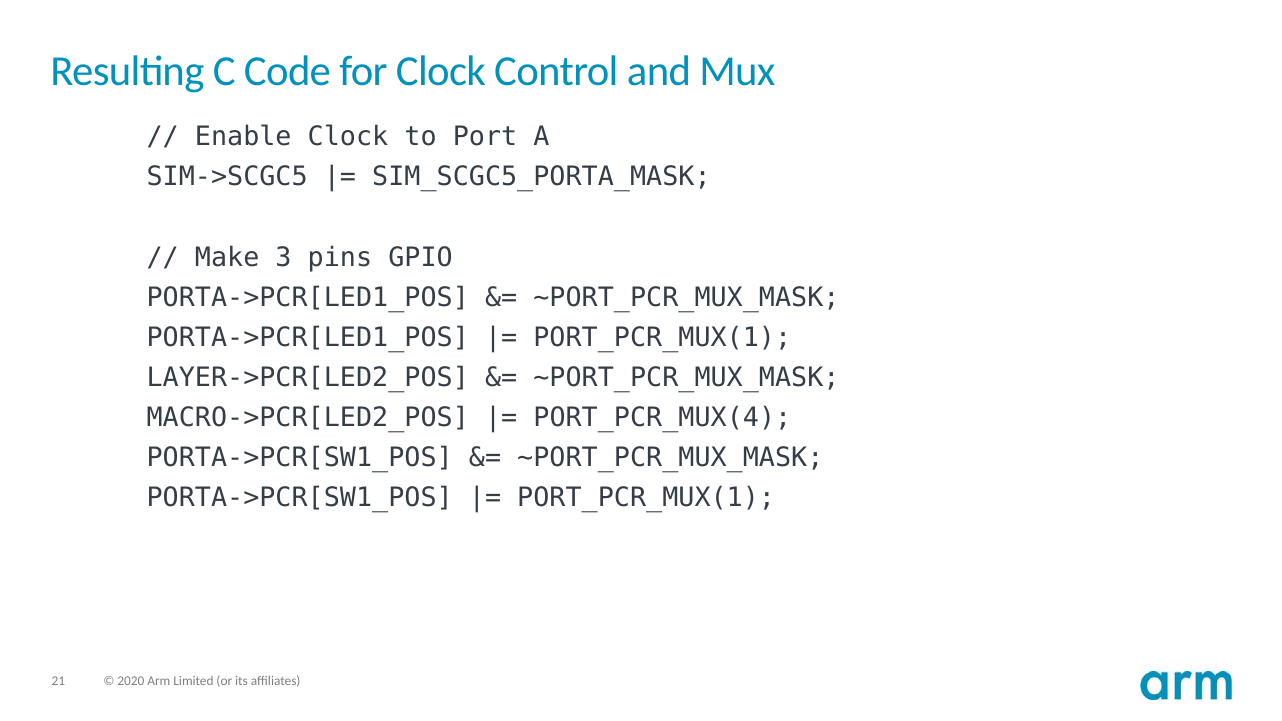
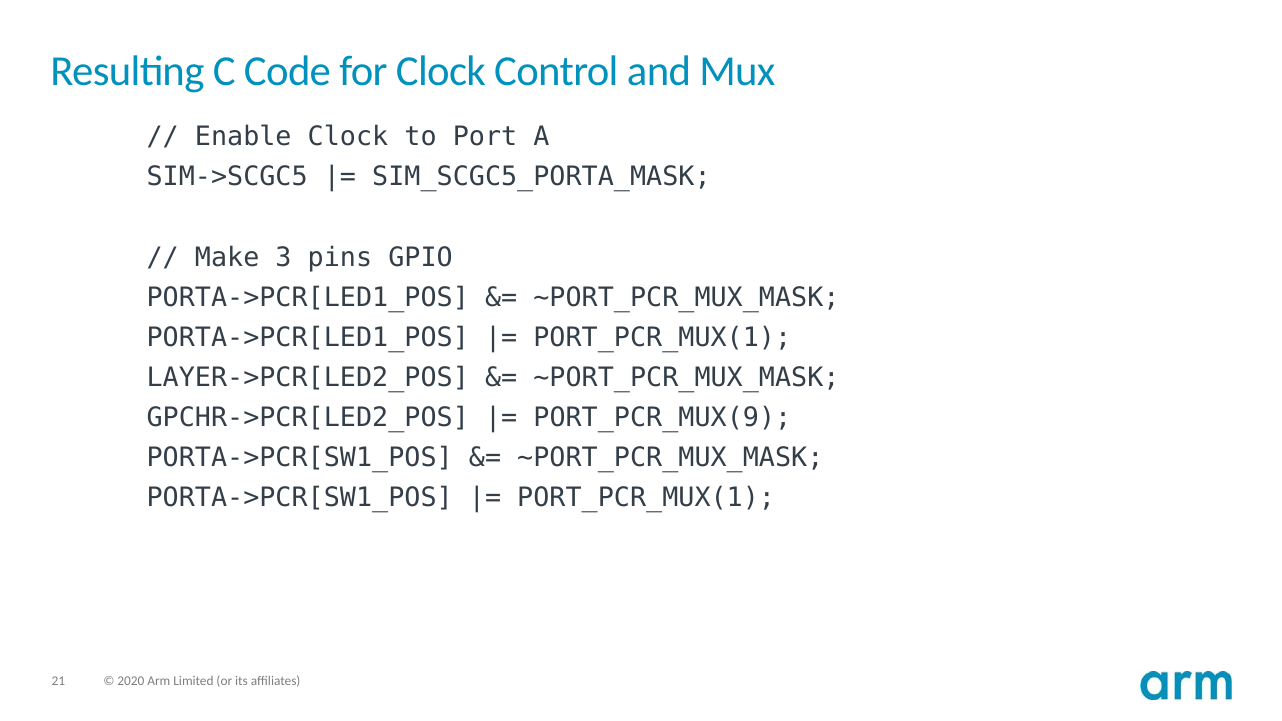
MACRO->PCR[LED2_POS: MACRO->PCR[LED2_POS -> GPCHR->PCR[LED2_POS
PORT_PCR_MUX(4: PORT_PCR_MUX(4 -> PORT_PCR_MUX(9
